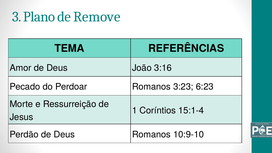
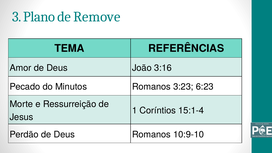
Perdoar: Perdoar -> Minutos
